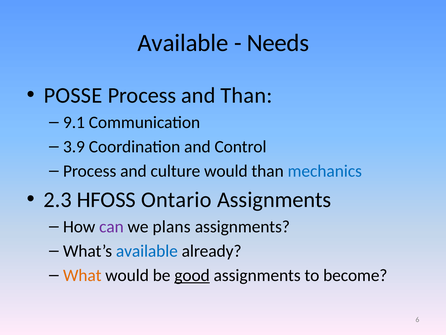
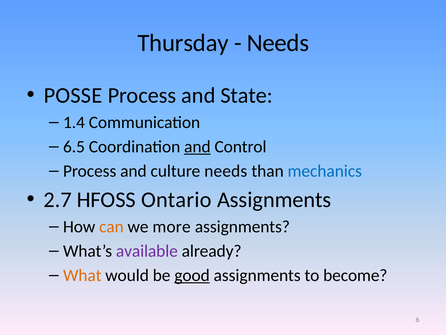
Available at (183, 43): Available -> Thursday
and Than: Than -> State
9.1: 9.1 -> 1.4
3.9: 3.9 -> 6.5
and at (197, 146) underline: none -> present
culture would: would -> needs
2.3: 2.3 -> 2.7
can colour: purple -> orange
plans: plans -> more
available at (147, 251) colour: blue -> purple
